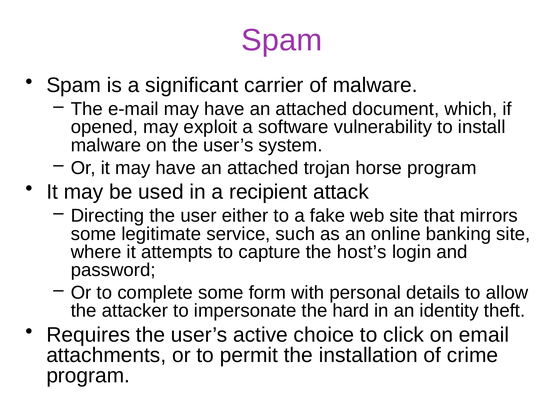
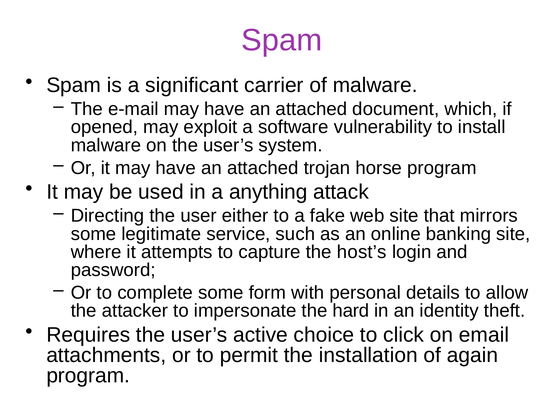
recipient: recipient -> anything
crime: crime -> again
